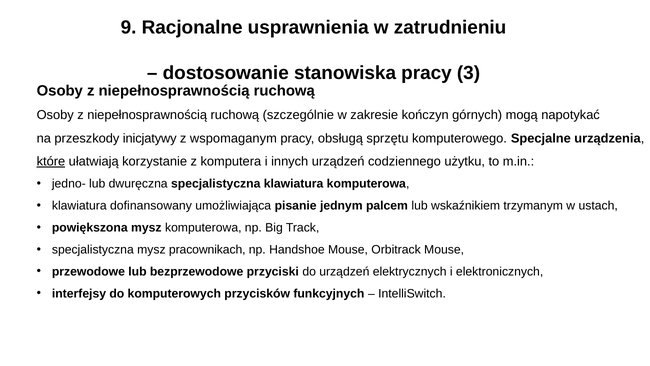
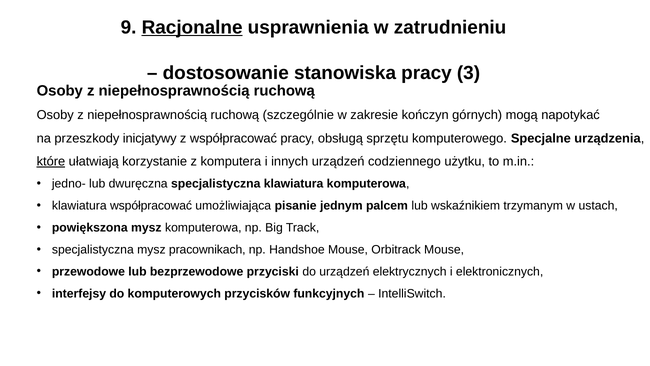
Racjonalne underline: none -> present
z wspomaganym: wspomaganym -> współpracować
klawiatura dofinansowany: dofinansowany -> współpracować
